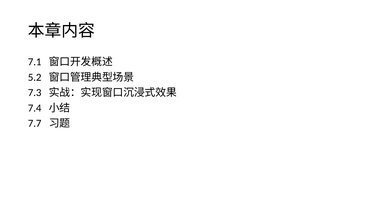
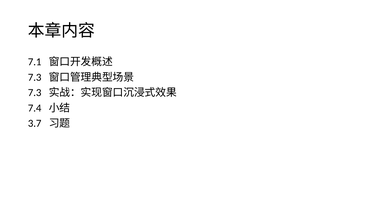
5.2 at (35, 77): 5.2 -> 7.3
7.7: 7.7 -> 3.7
